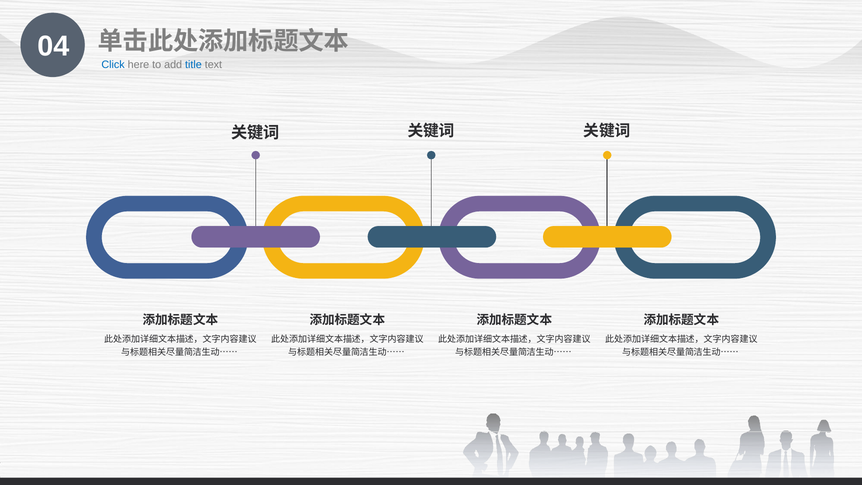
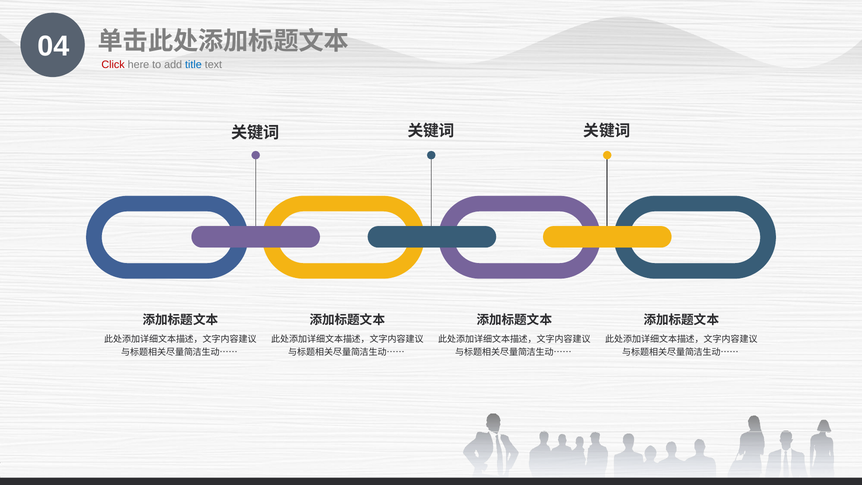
Click colour: blue -> red
